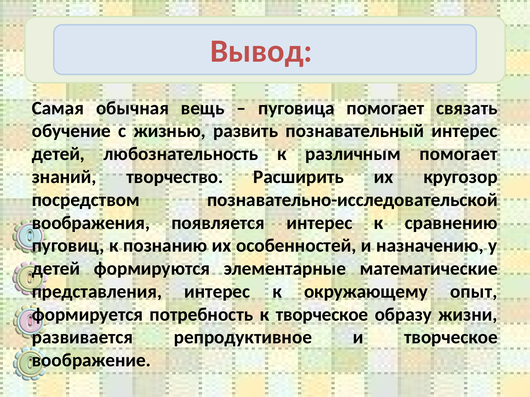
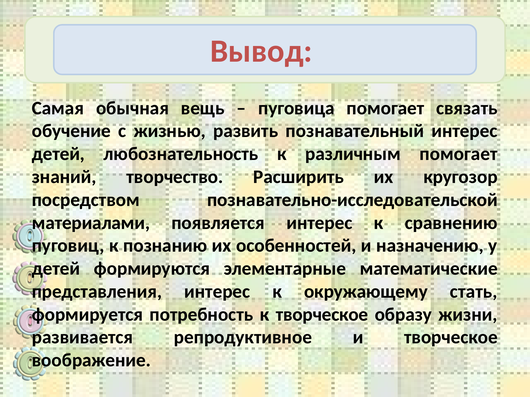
воображения: воображения -> материалами
опыт: опыт -> стать
